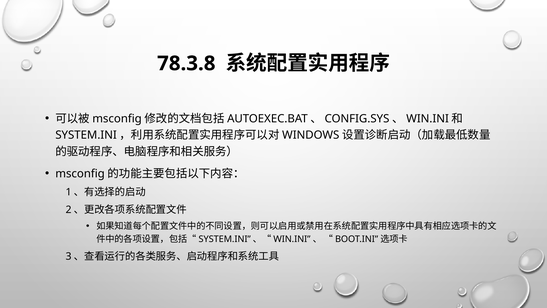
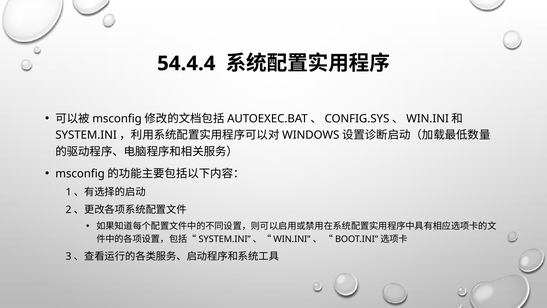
78.3.8: 78.3.8 -> 54.4.4
